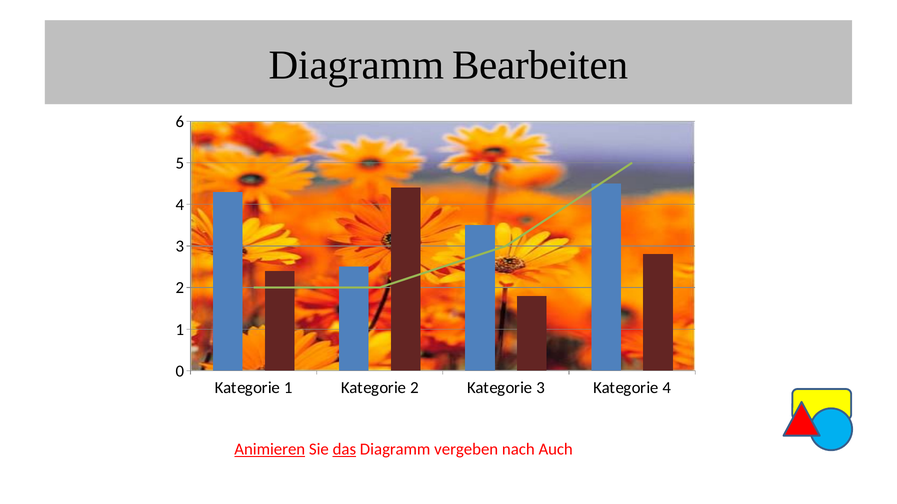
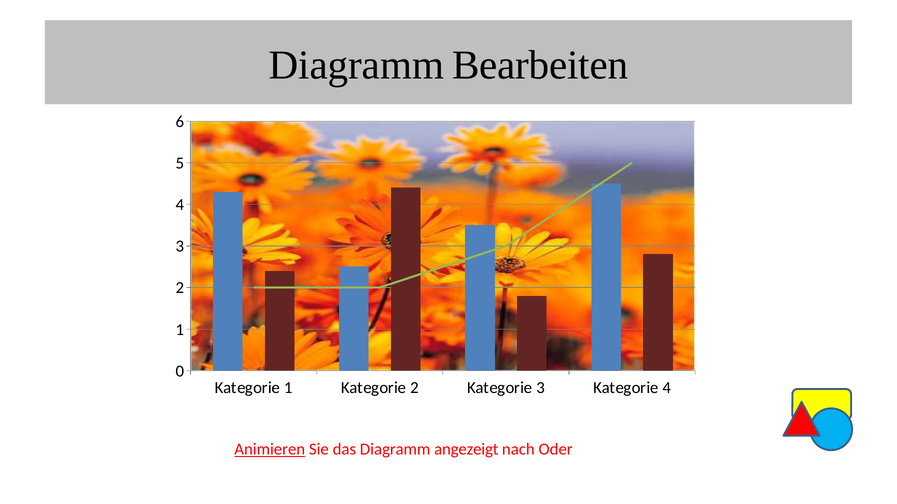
das underline: present -> none
vergeben: vergeben -> angezeigt
Auch: Auch -> Oder
